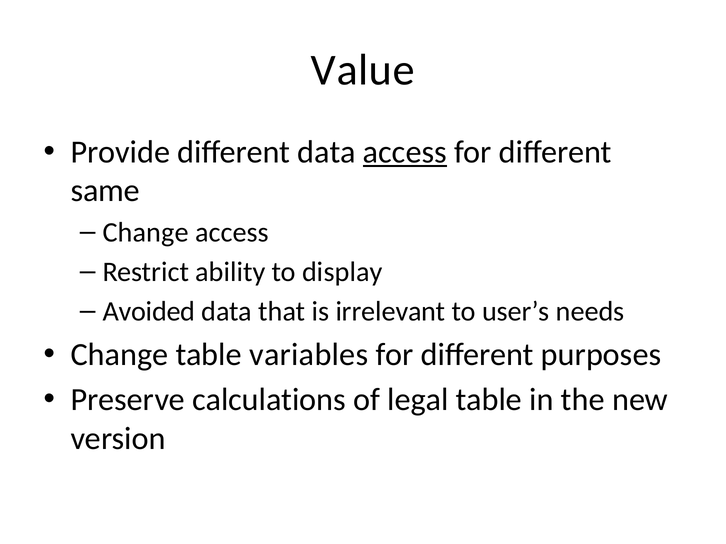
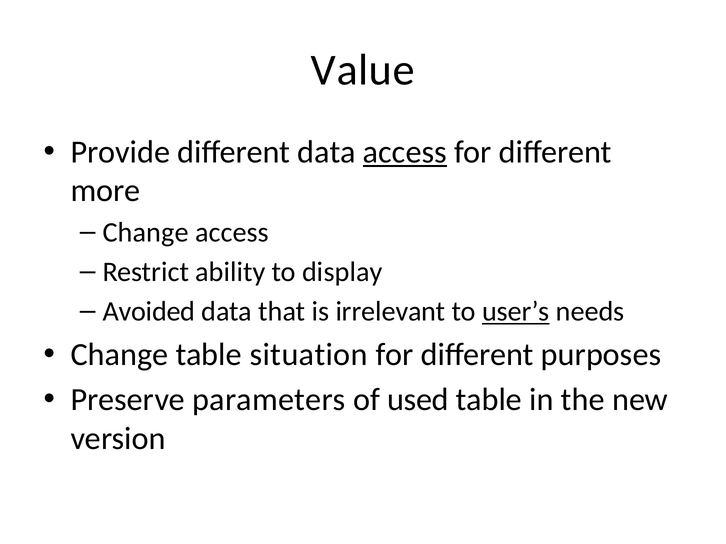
same: same -> more
user’s underline: none -> present
variables: variables -> situation
calculations: calculations -> parameters
legal: legal -> used
